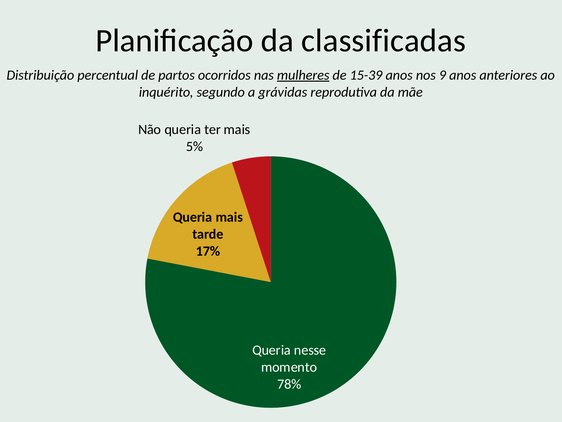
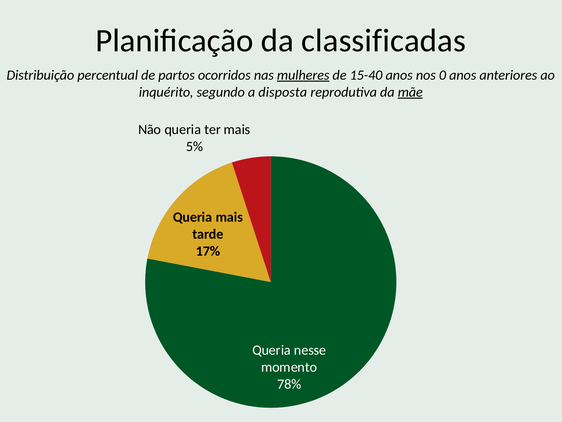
15-39: 15-39 -> 15-40
9: 9 -> 0
grávidas: grávidas -> disposta
mãe underline: none -> present
